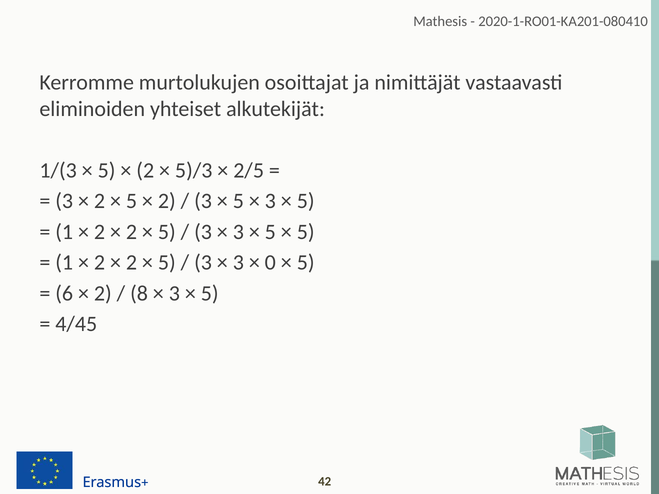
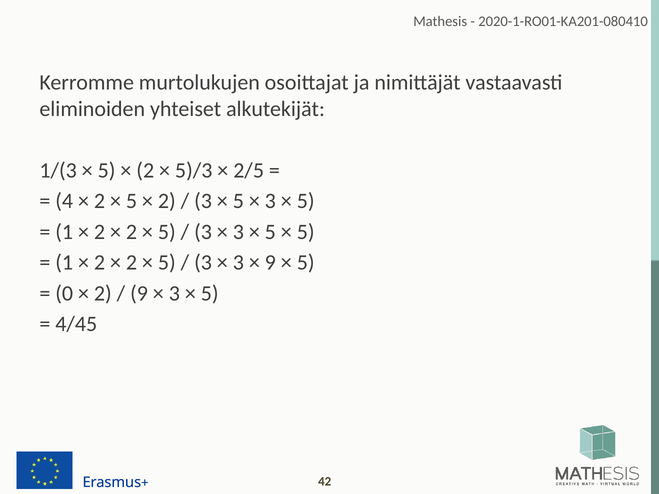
3 at (64, 201): 3 -> 4
0 at (270, 263): 0 -> 9
6: 6 -> 0
8 at (139, 294): 8 -> 9
